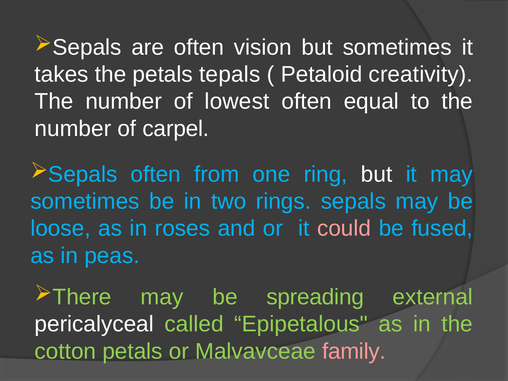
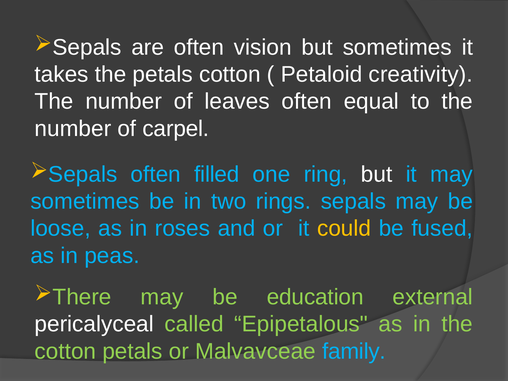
petals tepals: tepals -> cotton
lowest: lowest -> leaves
from: from -> filled
could colour: pink -> yellow
spreading: spreading -> education
family colour: pink -> light blue
